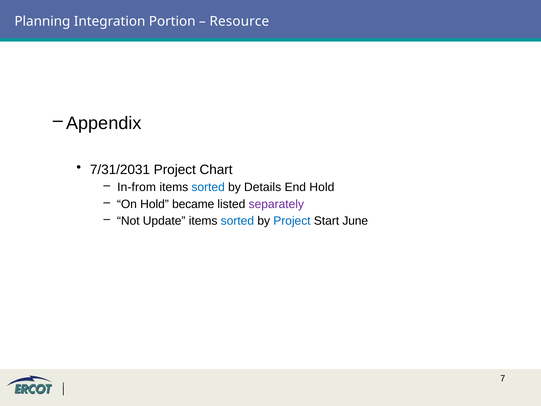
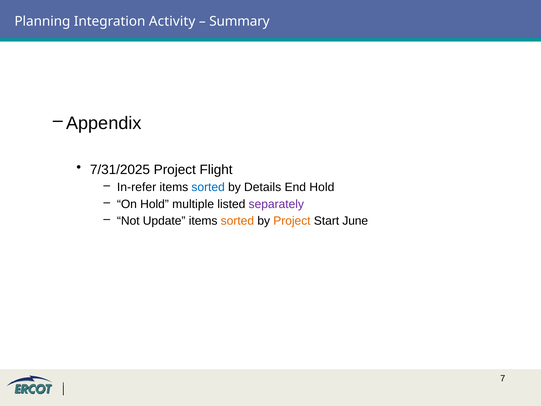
Portion: Portion -> Activity
Resource: Resource -> Summary
7/31/2031: 7/31/2031 -> 7/31/2025
Chart: Chart -> Flight
In-from: In-from -> In-refer
became: became -> multiple
sorted at (237, 221) colour: blue -> orange
Project at (292, 221) colour: blue -> orange
